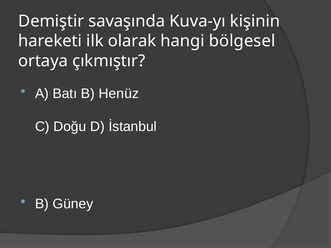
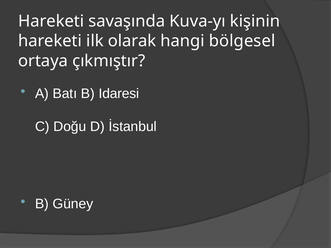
Demiştir at (51, 21): Demiştir -> Hareketi
Henüz: Henüz -> Idaresi
